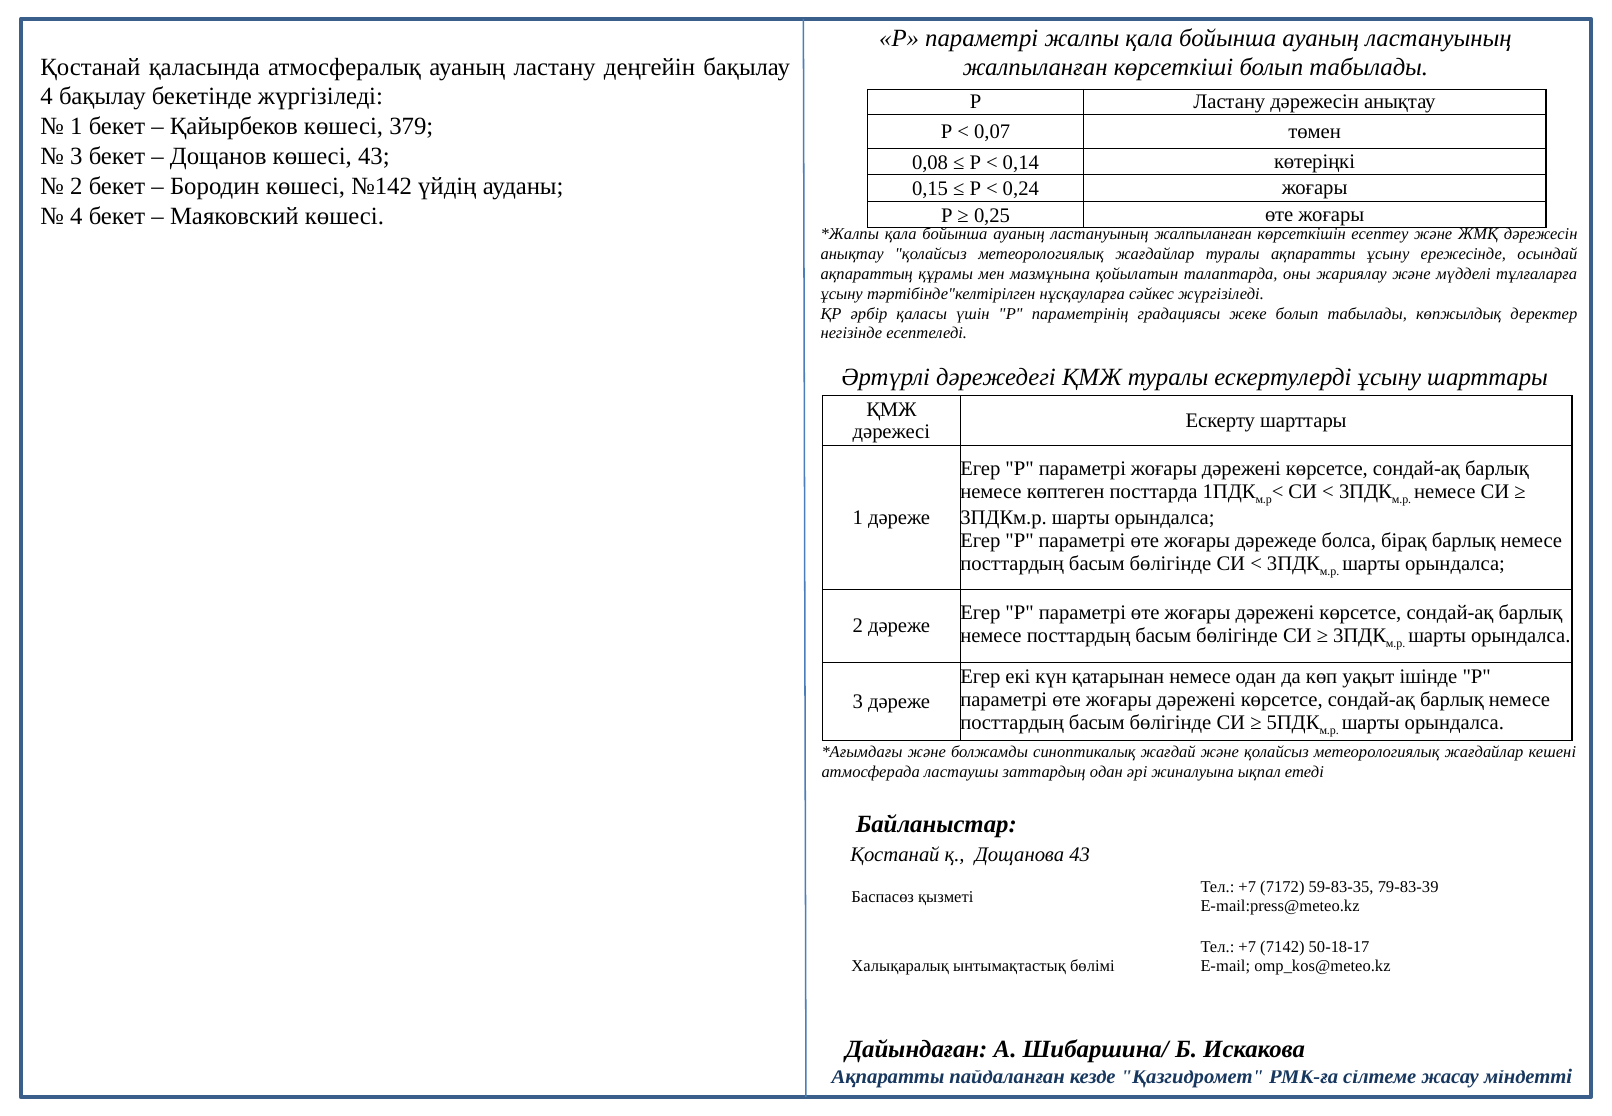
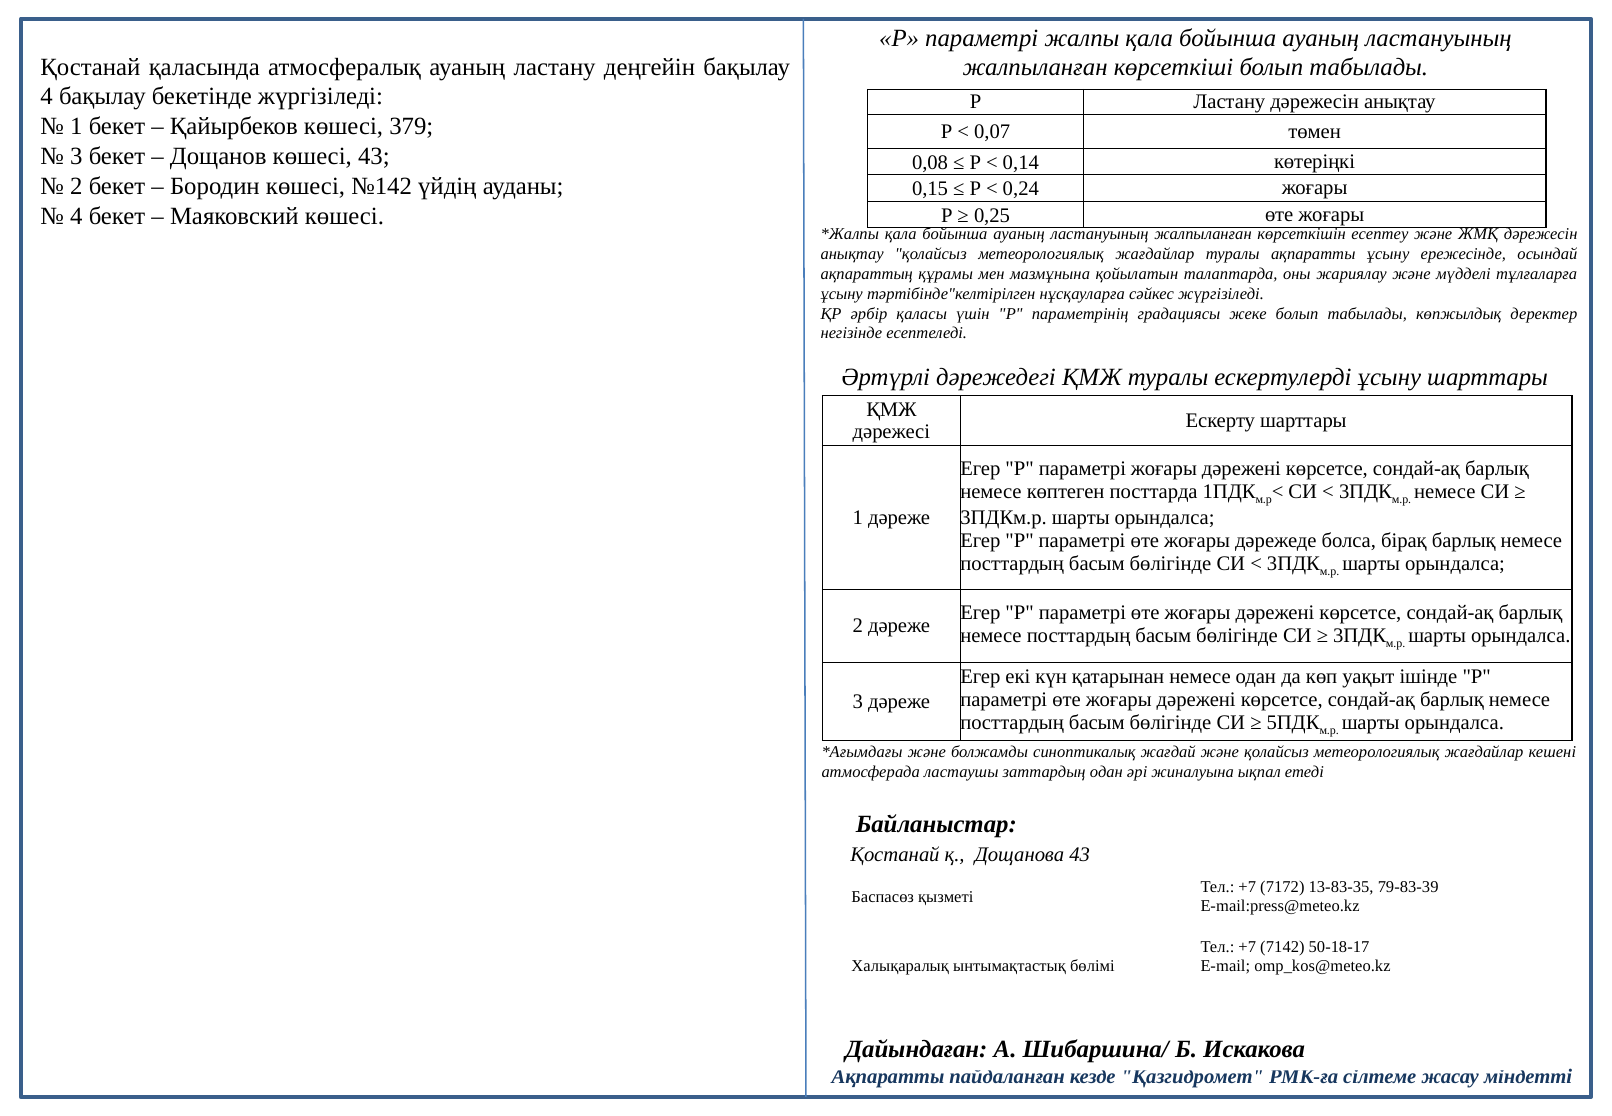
59-83-35: 59-83-35 -> 13-83-35
